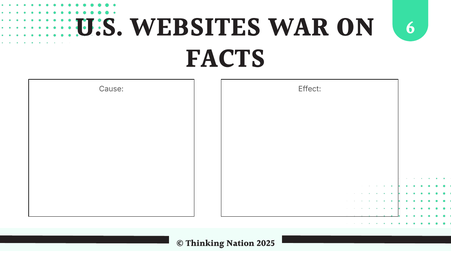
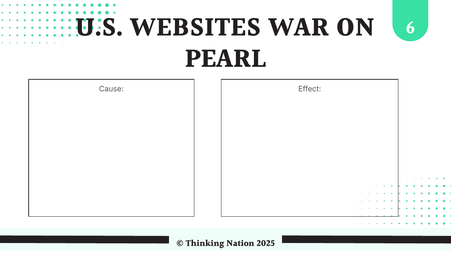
FACTS: FACTS -> PEARL
